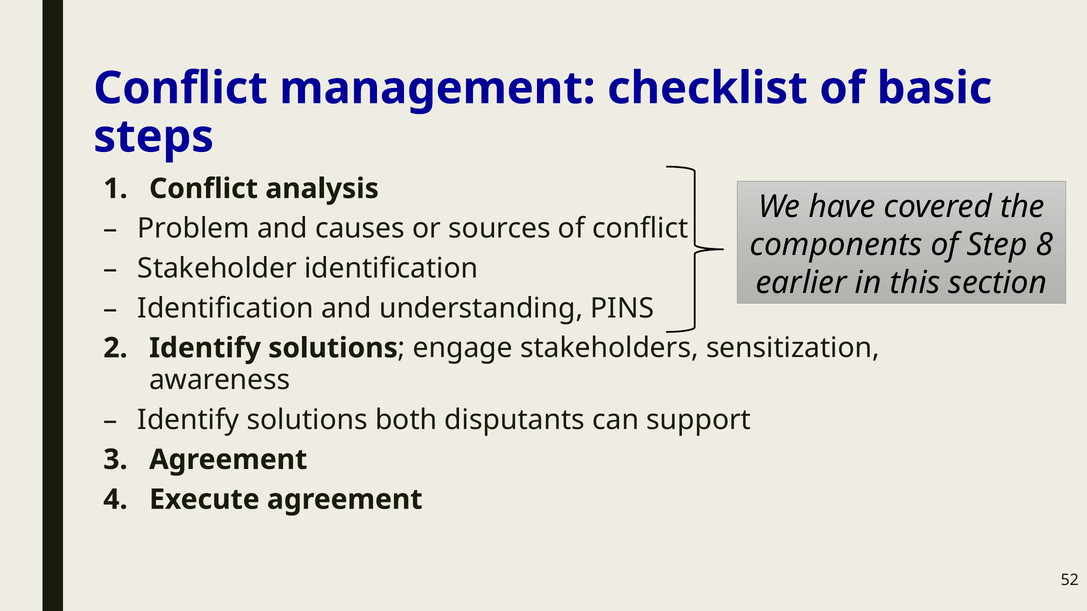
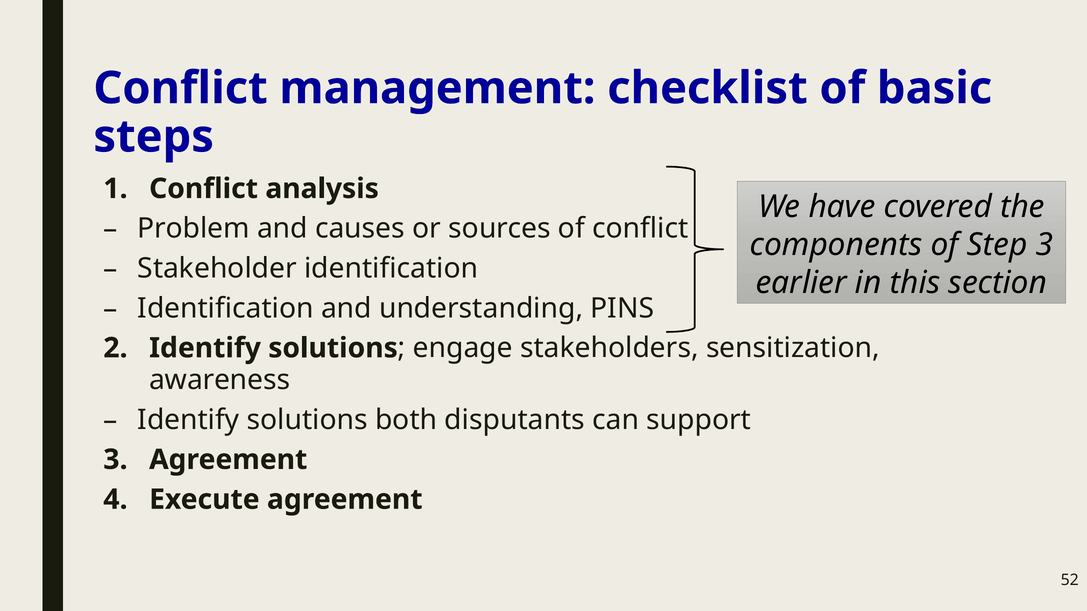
Step 8: 8 -> 3
